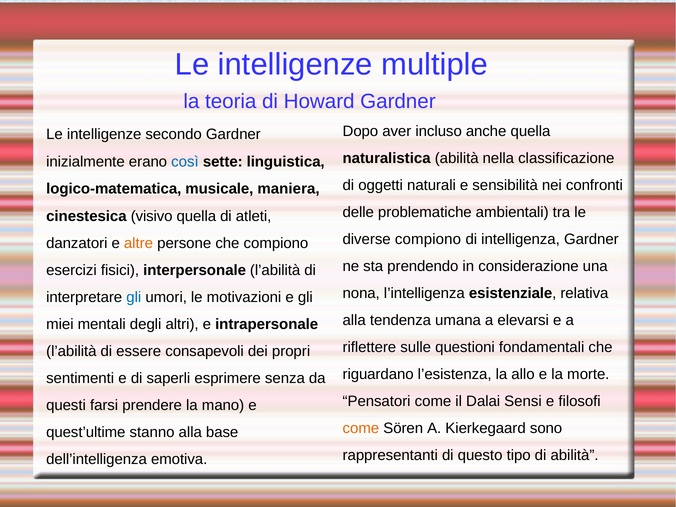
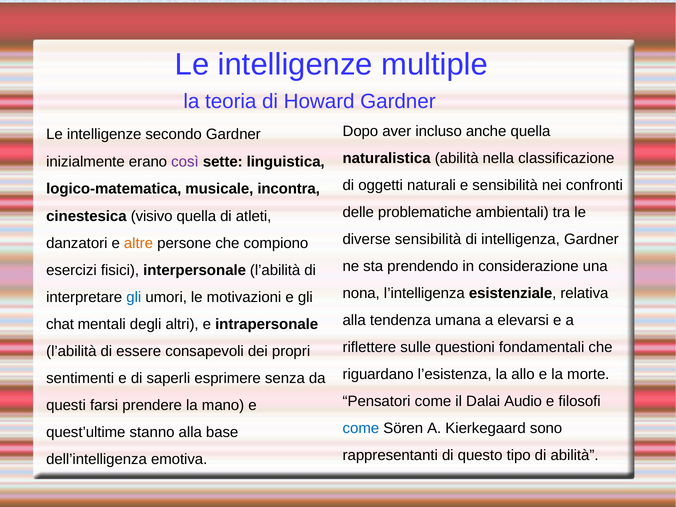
così colour: blue -> purple
maniera: maniera -> incontra
diverse compiono: compiono -> sensibilità
miei: miei -> chat
Sensi: Sensi -> Audio
come at (361, 428) colour: orange -> blue
